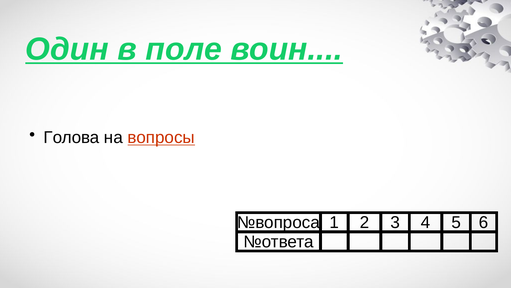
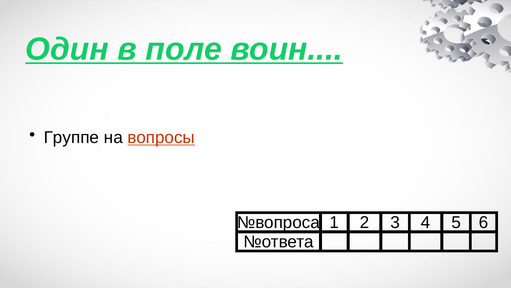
Голова: Голова -> Группе
